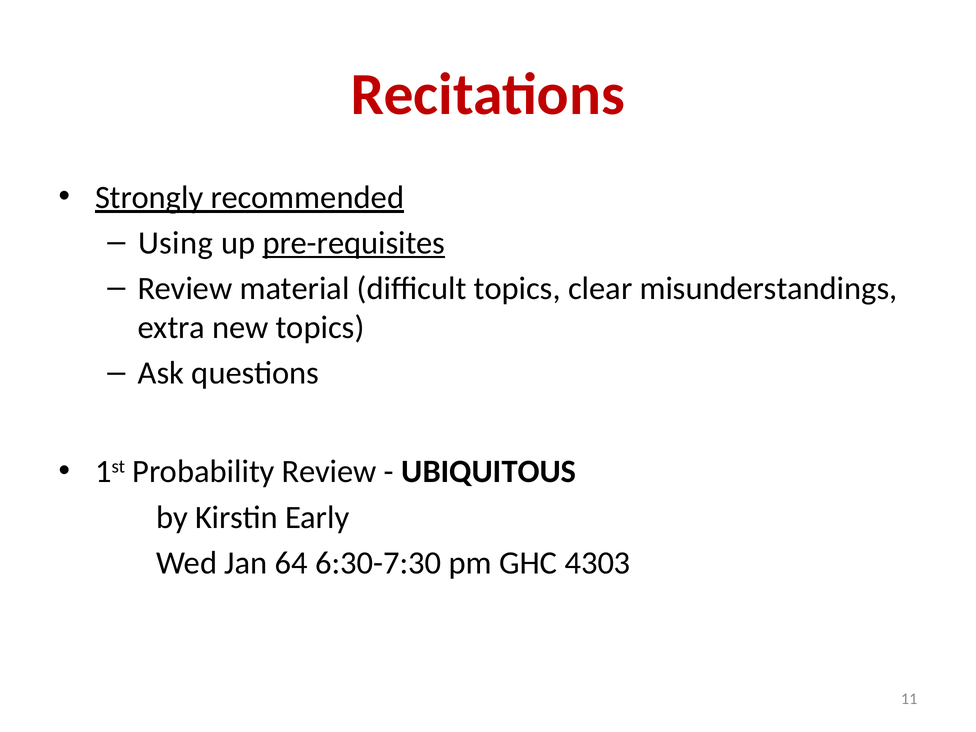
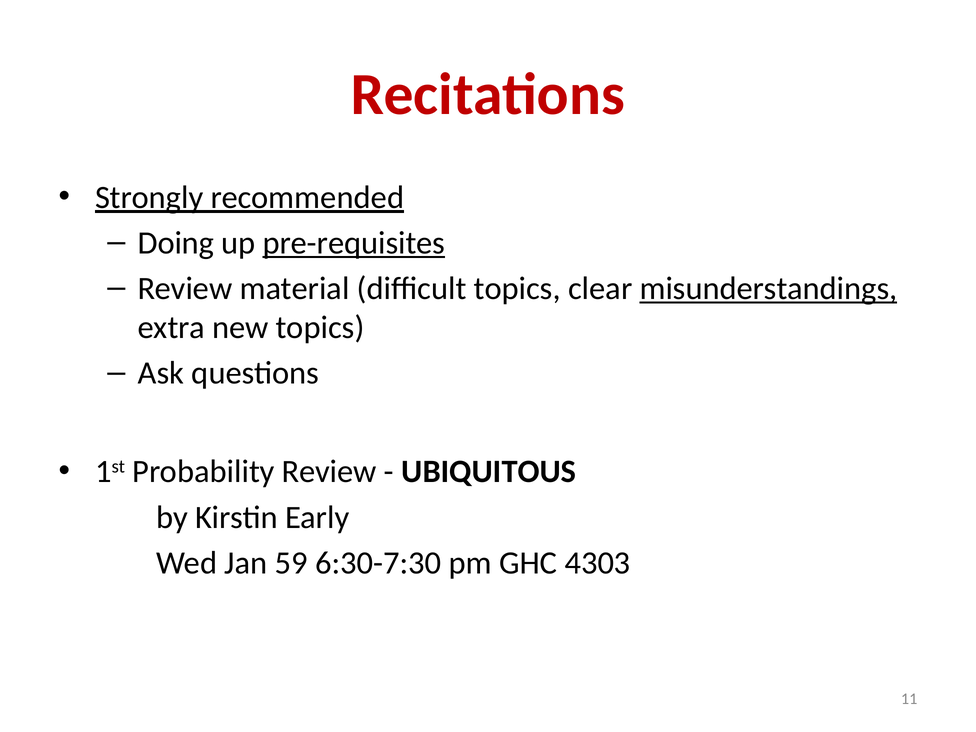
Using: Using -> Doing
misunderstandings underline: none -> present
64: 64 -> 59
